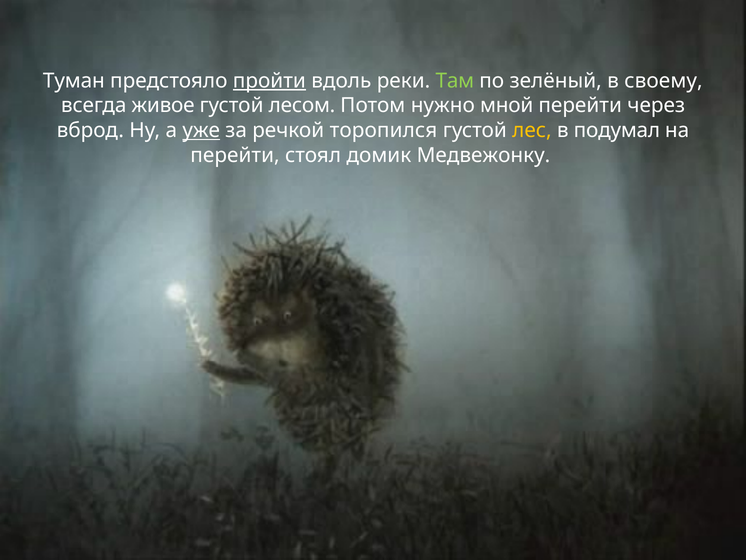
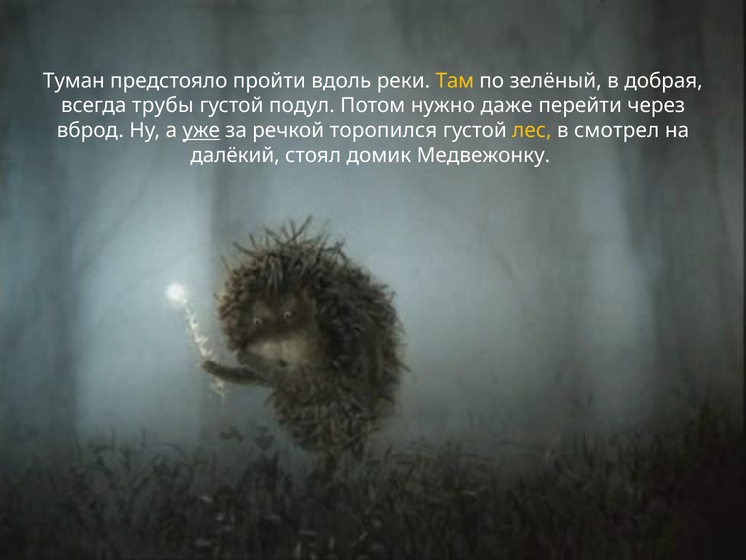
пройти underline: present -> none
Там colour: light green -> yellow
своему: своему -> добрая
живое: живое -> трубы
лесом: лесом -> подул
мной: мной -> даже
подумал: подумал -> смотрел
перейти at (235, 155): перейти -> далёкий
